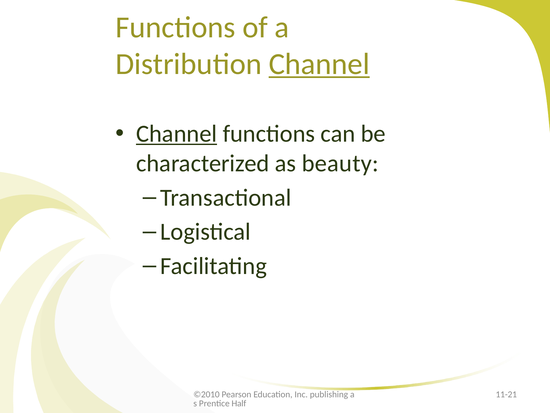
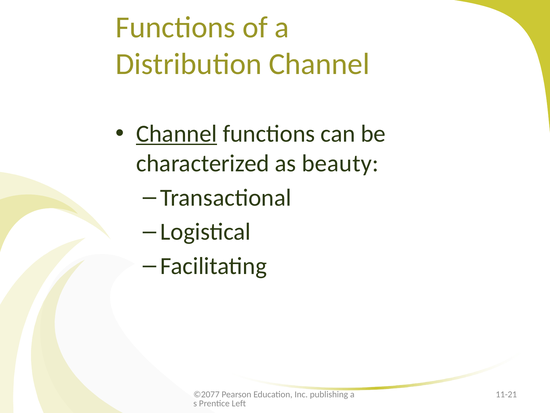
Channel at (319, 64) underline: present -> none
©2010: ©2010 -> ©2077
Half: Half -> Left
